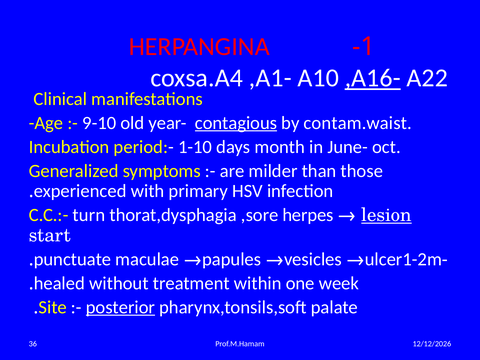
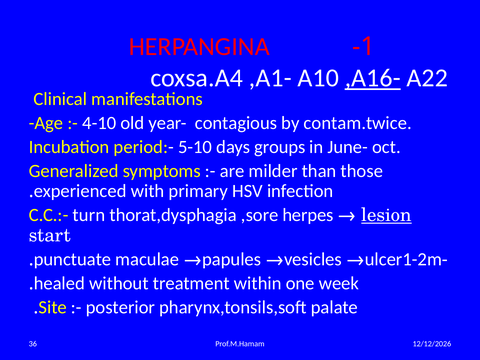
9-10: 9-10 -> 4-10
contagious underline: present -> none
contam.waist: contam.waist -> contam.twice
1-10: 1-10 -> 5-10
month: month -> groups
posterior underline: present -> none
